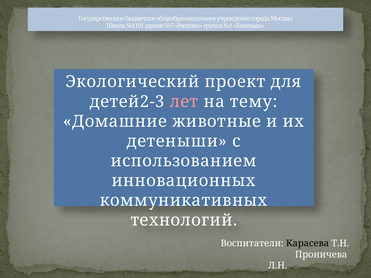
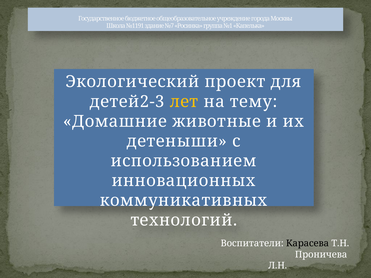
лет colour: pink -> yellow
